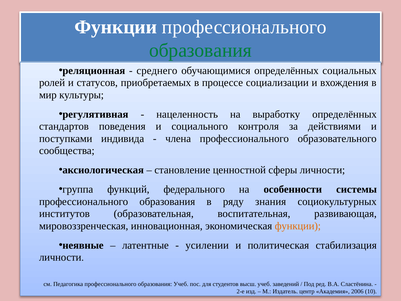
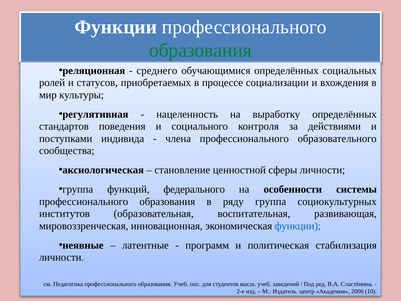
ряду знания: знания -> группа
функции at (298, 226) colour: orange -> blue
усилении: усилении -> программ
